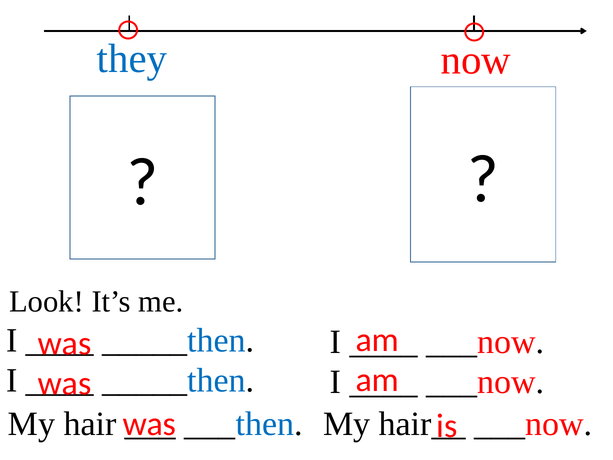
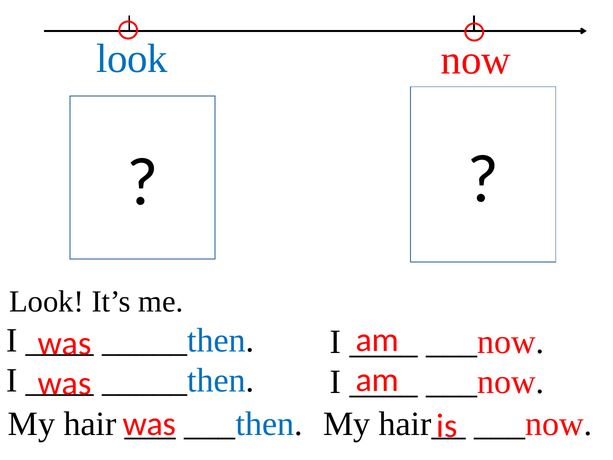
they at (132, 59): they -> look
